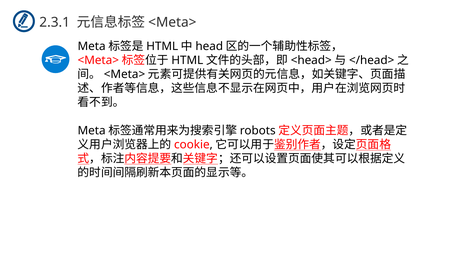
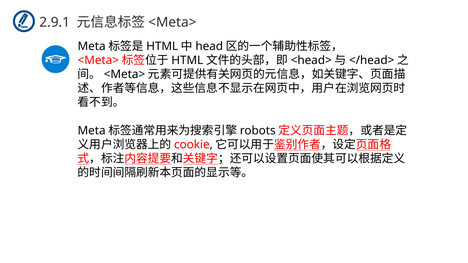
2.3.1: 2.3.1 -> 2.9.1
